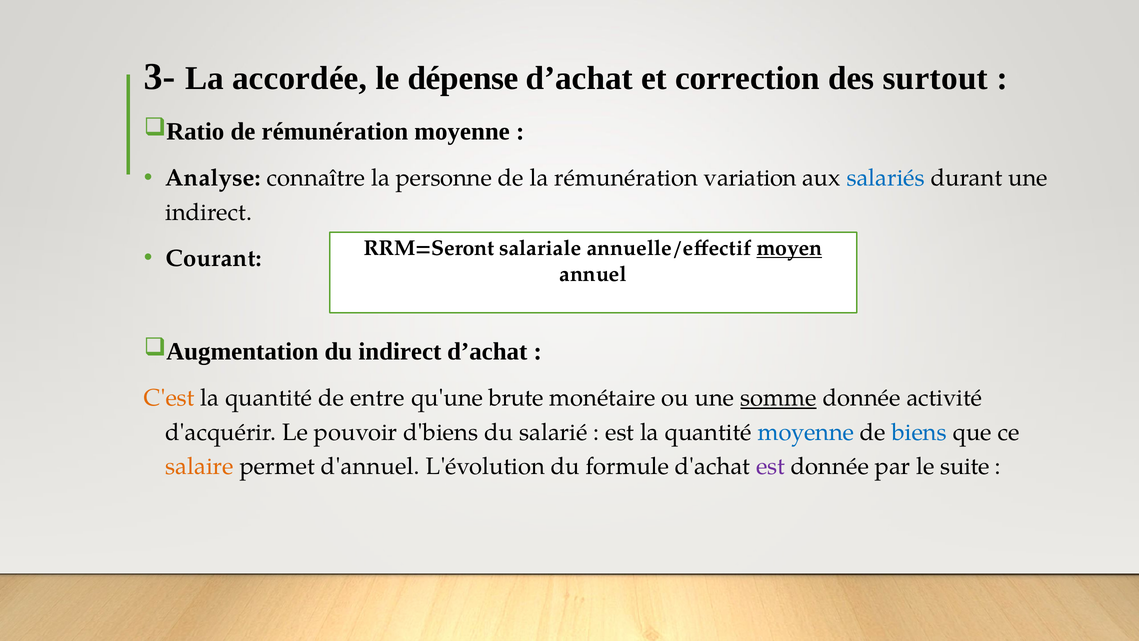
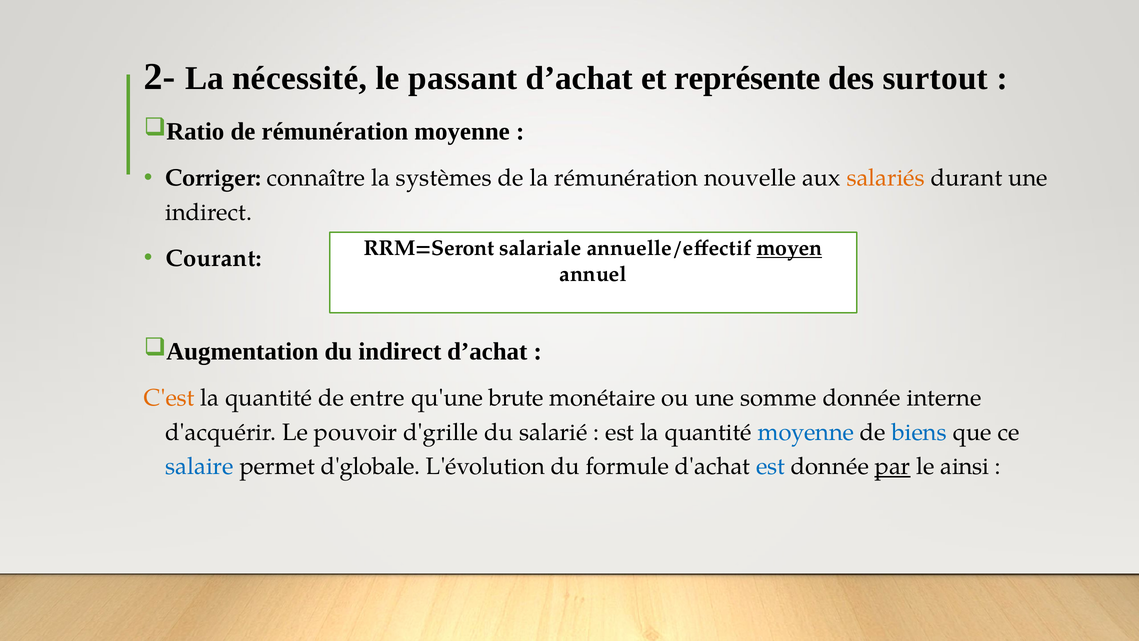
3-: 3- -> 2-
accordée: accordée -> nécessité
dépense: dépense -> passant
correction: correction -> représente
Analyse: Analyse -> Corriger
personne: personne -> systèmes
variation: variation -> nouvelle
salariés colour: blue -> orange
somme underline: present -> none
activité: activité -> interne
d'biens: d'biens -> d'grille
salaire colour: orange -> blue
d'annuel: d'annuel -> d'globale
est at (771, 466) colour: purple -> blue
par underline: none -> present
suite: suite -> ainsi
